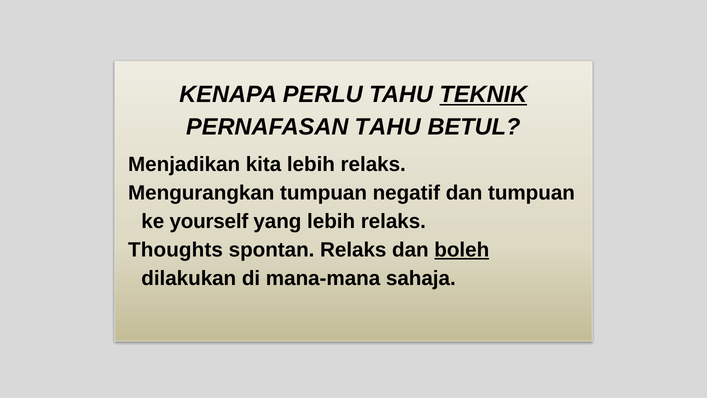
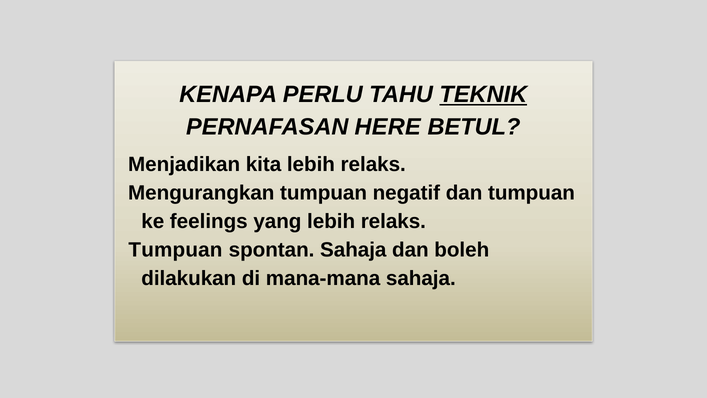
PERNAFASAN TAHU: TAHU -> HERE
yourself: yourself -> feelings
Thoughts at (175, 250): Thoughts -> Tumpuan
spontan Relaks: Relaks -> Sahaja
boleh underline: present -> none
